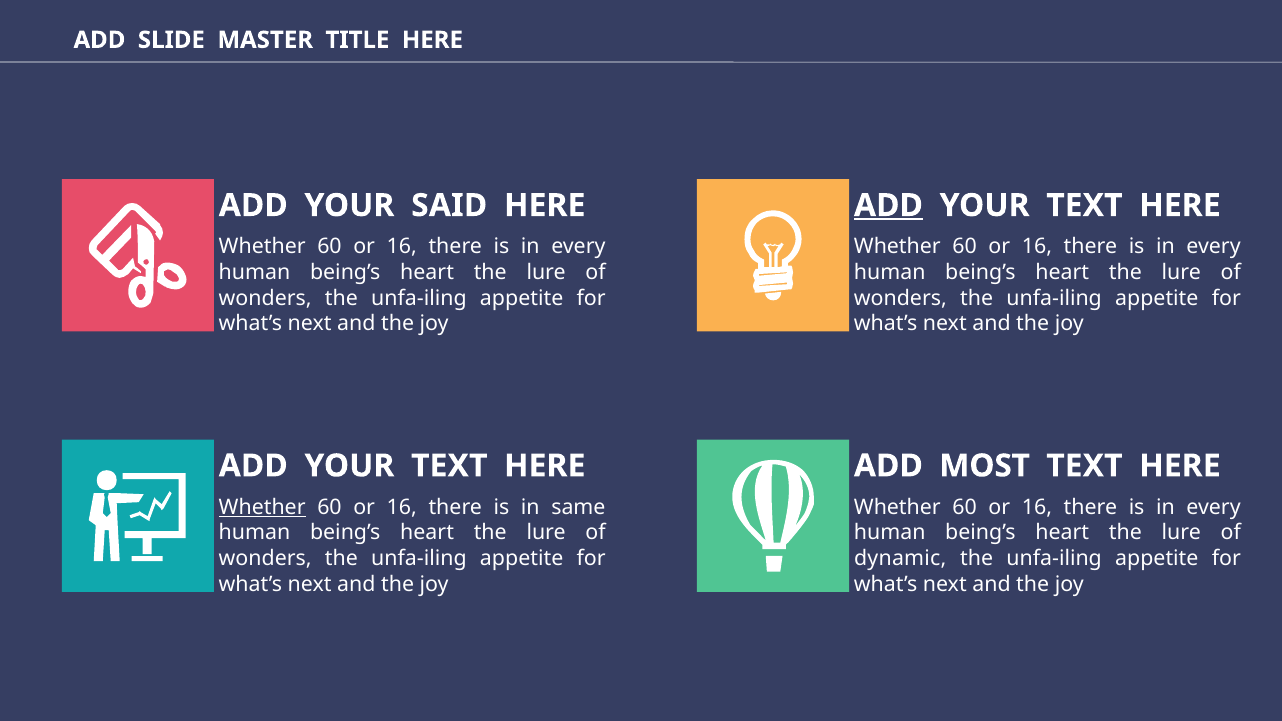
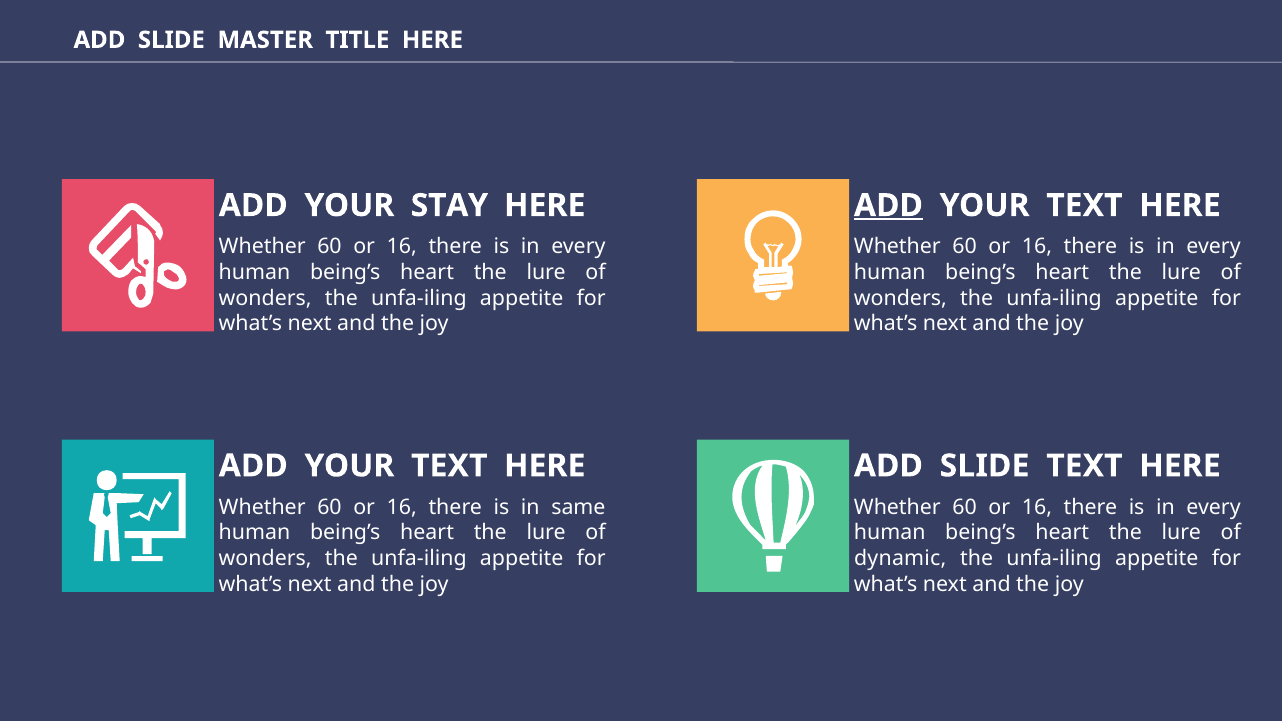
SAID: SAID -> STAY
MOST at (985, 466): MOST -> SLIDE
Whether at (262, 507) underline: present -> none
